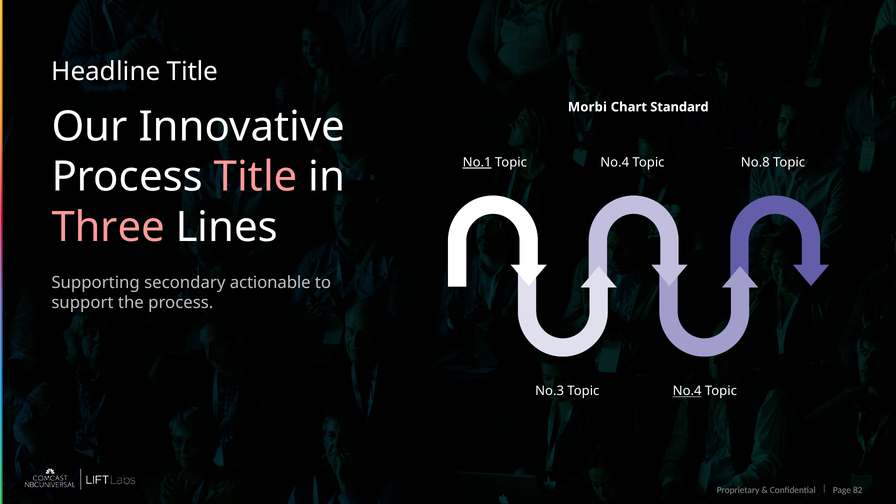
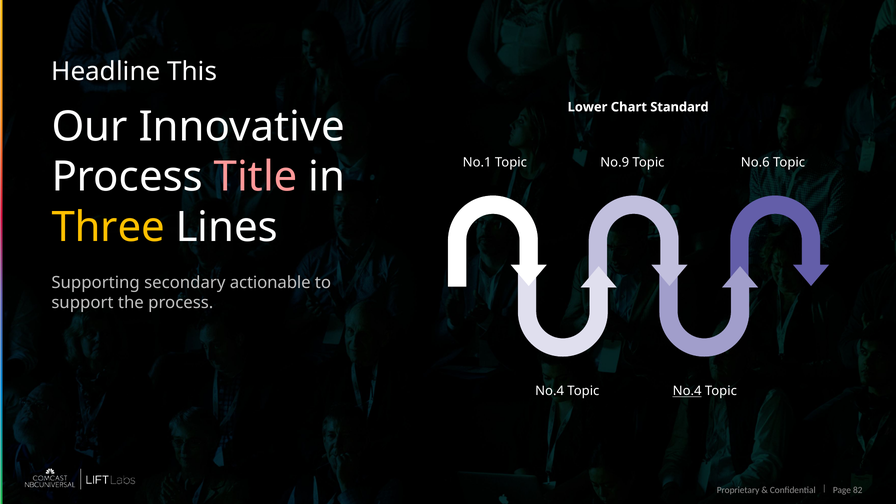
Headline Title: Title -> This
Morbi: Morbi -> Lower
No.1 underline: present -> none
No.4 at (615, 162): No.4 -> No.9
No.8: No.8 -> No.6
Three colour: pink -> yellow
No.3 at (550, 391): No.3 -> No.4
